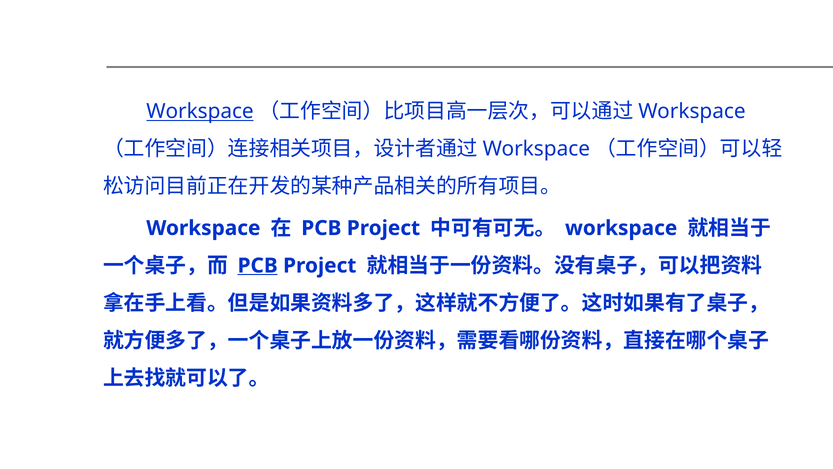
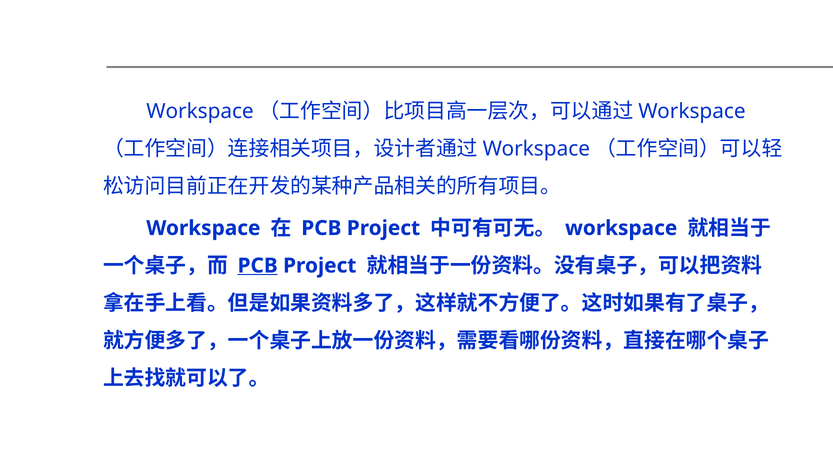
Workspace at (200, 111) underline: present -> none
